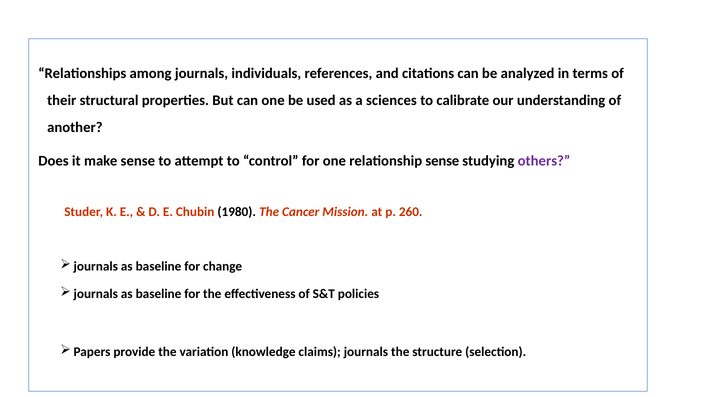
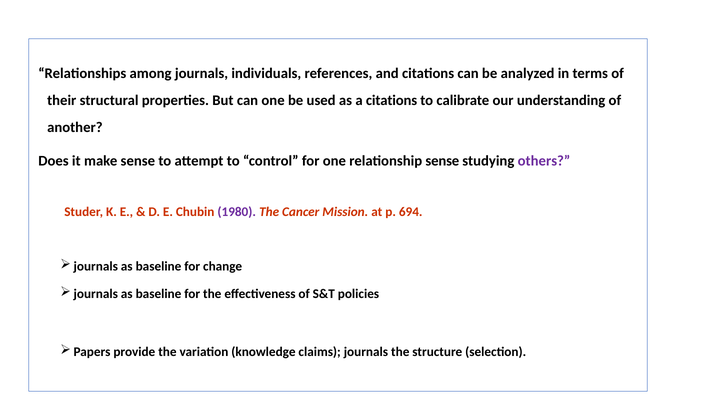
a sciences: sciences -> citations
1980 colour: black -> purple
260: 260 -> 694
